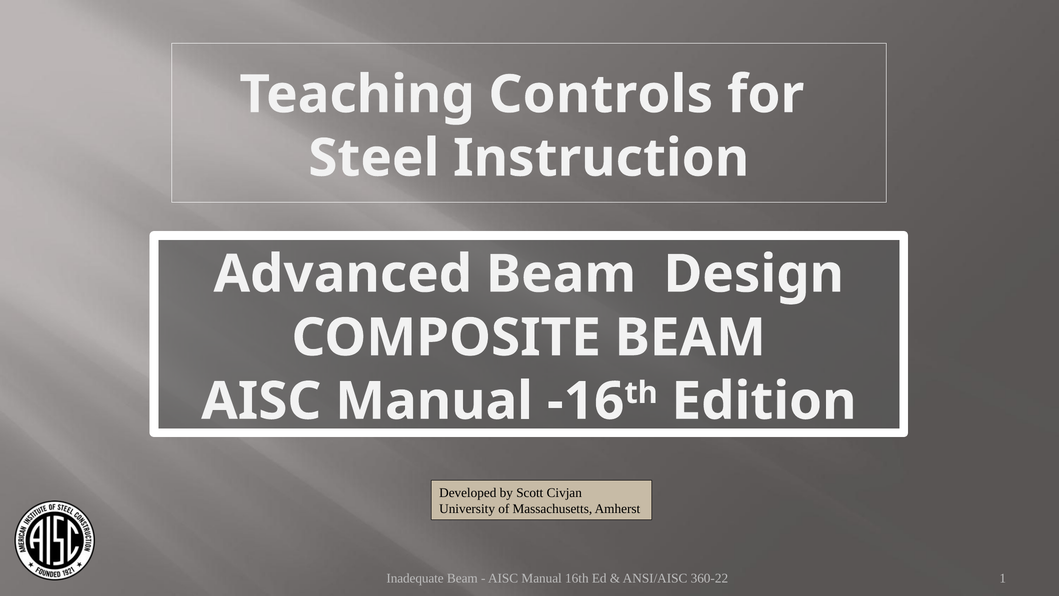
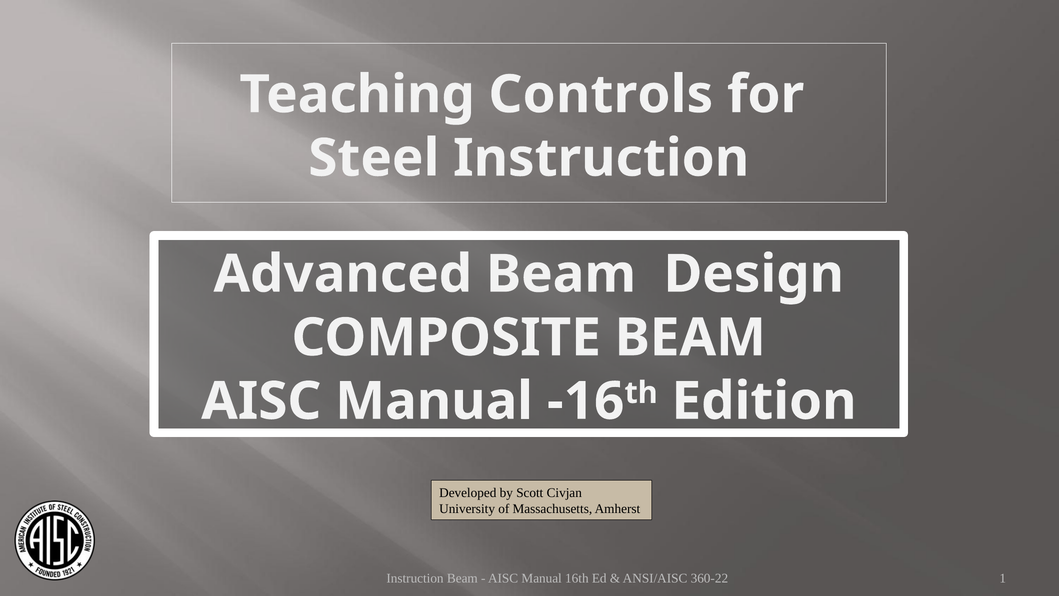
Inadequate at (415, 578): Inadequate -> Instruction
